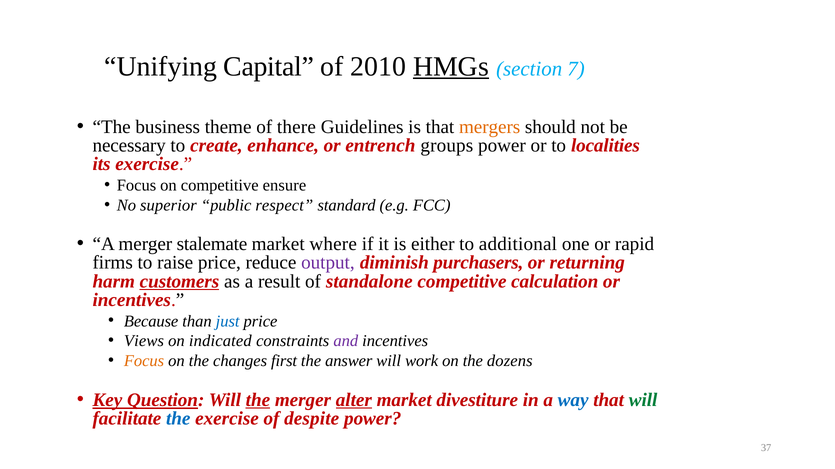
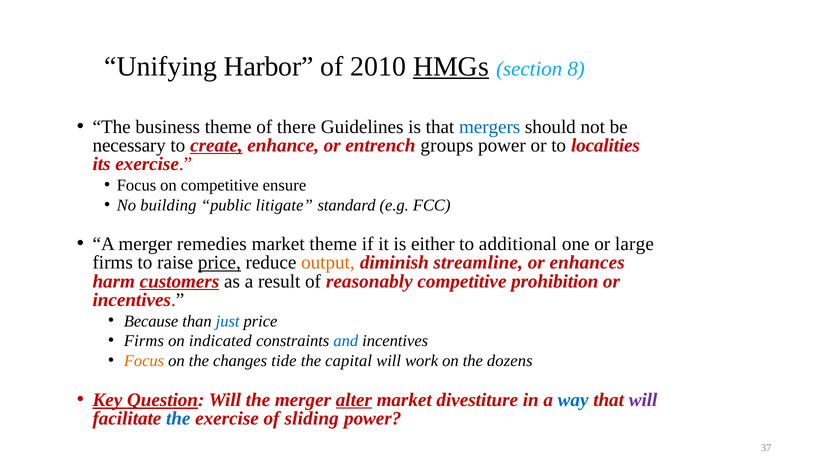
Capital: Capital -> Harbor
7: 7 -> 8
mergers colour: orange -> blue
create underline: none -> present
superior: superior -> building
respect: respect -> litigate
stalemate: stalemate -> remedies
market where: where -> theme
rapid: rapid -> large
price at (219, 263) underline: none -> present
output colour: purple -> orange
purchasers: purchasers -> streamline
returning: returning -> enhances
standalone: standalone -> reasonably
calculation: calculation -> prohibition
Views at (144, 341): Views -> Firms
and colour: purple -> blue
first: first -> tide
answer: answer -> capital
the at (258, 400) underline: present -> none
will at (643, 400) colour: green -> purple
despite: despite -> sliding
